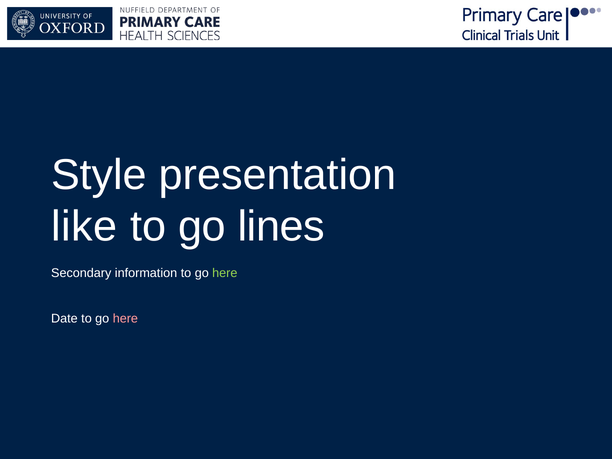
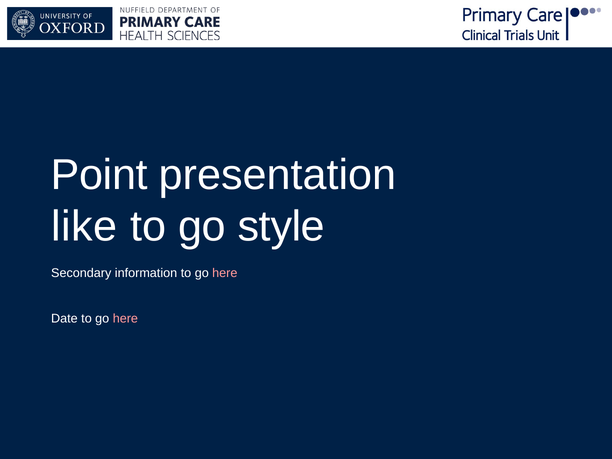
Style: Style -> Point
lines: lines -> style
here at (225, 273) colour: light green -> pink
